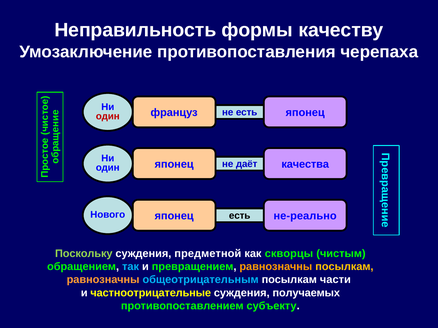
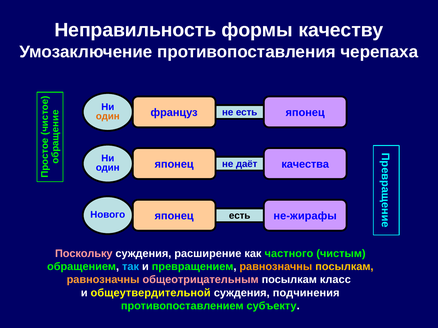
один at (108, 116) colour: red -> orange
не-реально: не-реально -> не-жирафы
Поскольку colour: light green -> pink
предметной: предметной -> расширение
скворцы: скворцы -> частного
общеотрицательным colour: light blue -> pink
части: части -> класс
частноотрицательные: частноотрицательные -> общеутвердительной
получаемых: получаемых -> подчинения
